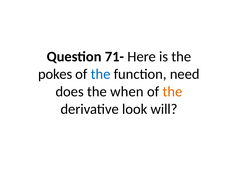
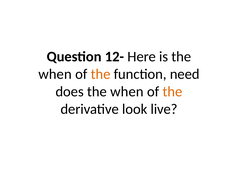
71-: 71- -> 12-
pokes at (55, 74): pokes -> when
the at (101, 74) colour: blue -> orange
will: will -> live
